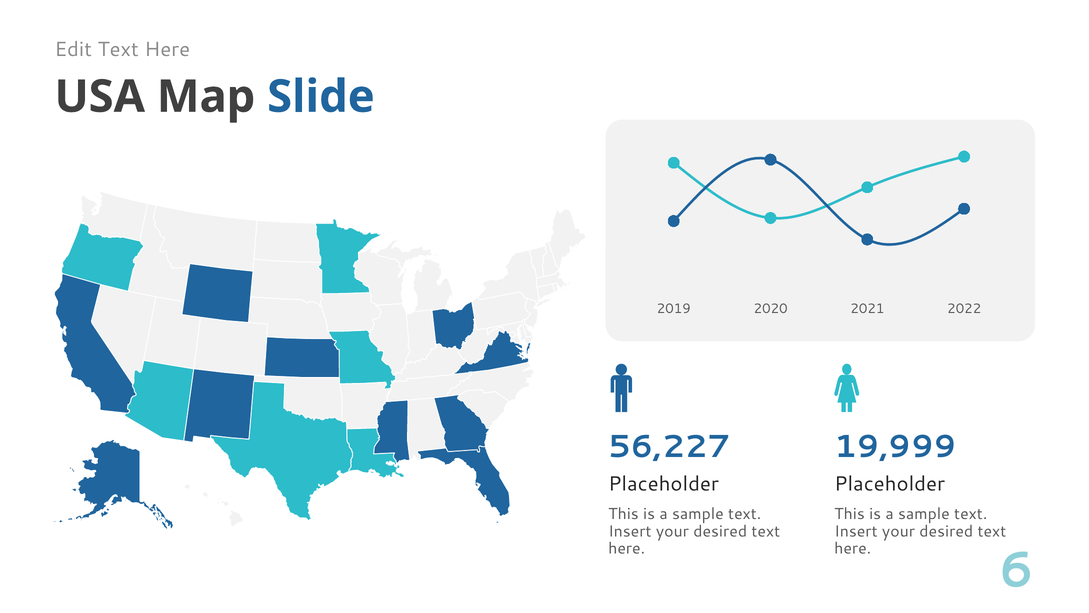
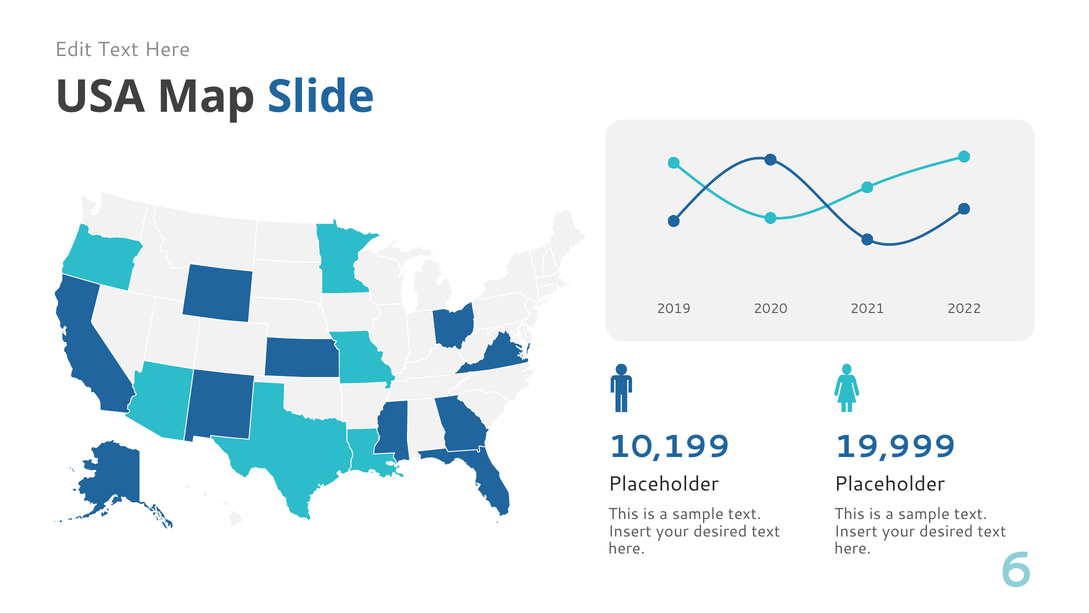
56,227: 56,227 -> 10,199
